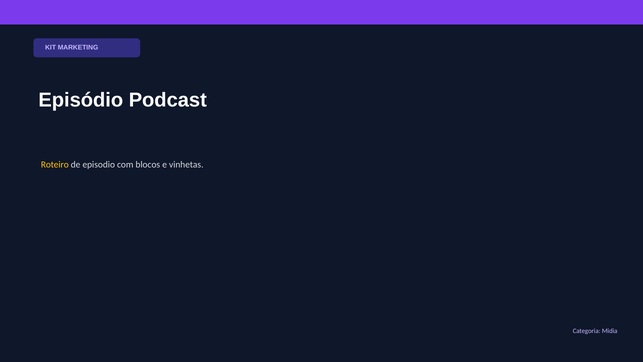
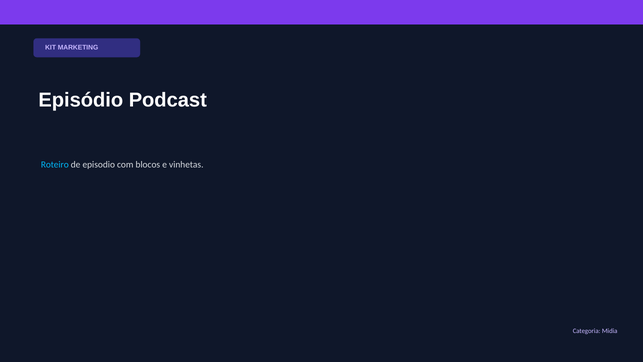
Roteiro colour: yellow -> light blue
